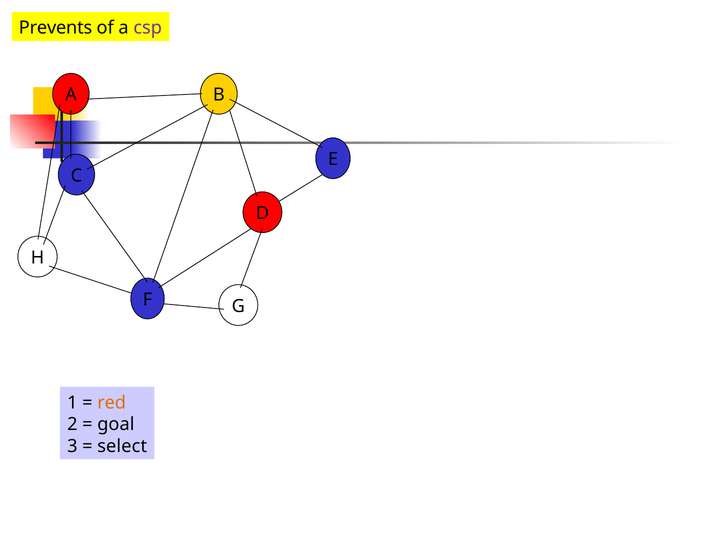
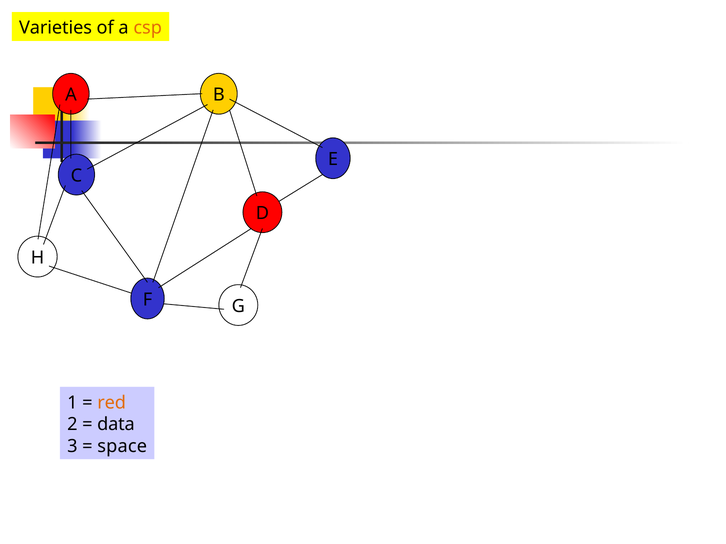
Prevents: Prevents -> Varieties
csp colour: purple -> orange
goal: goal -> data
select: select -> space
